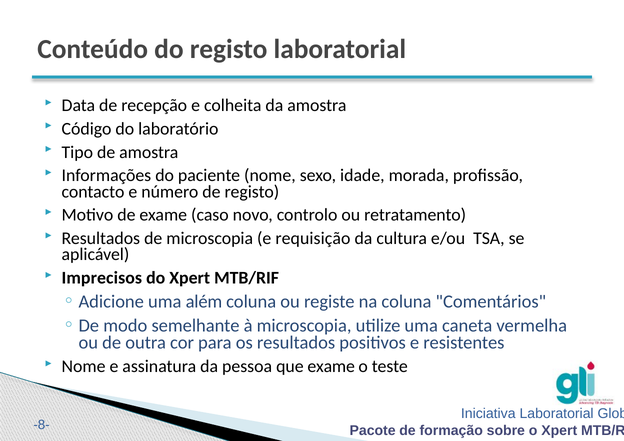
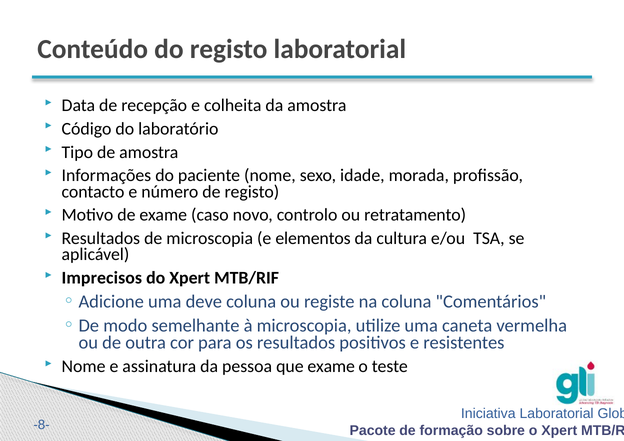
requisição: requisição -> elementos
além: além -> deve
